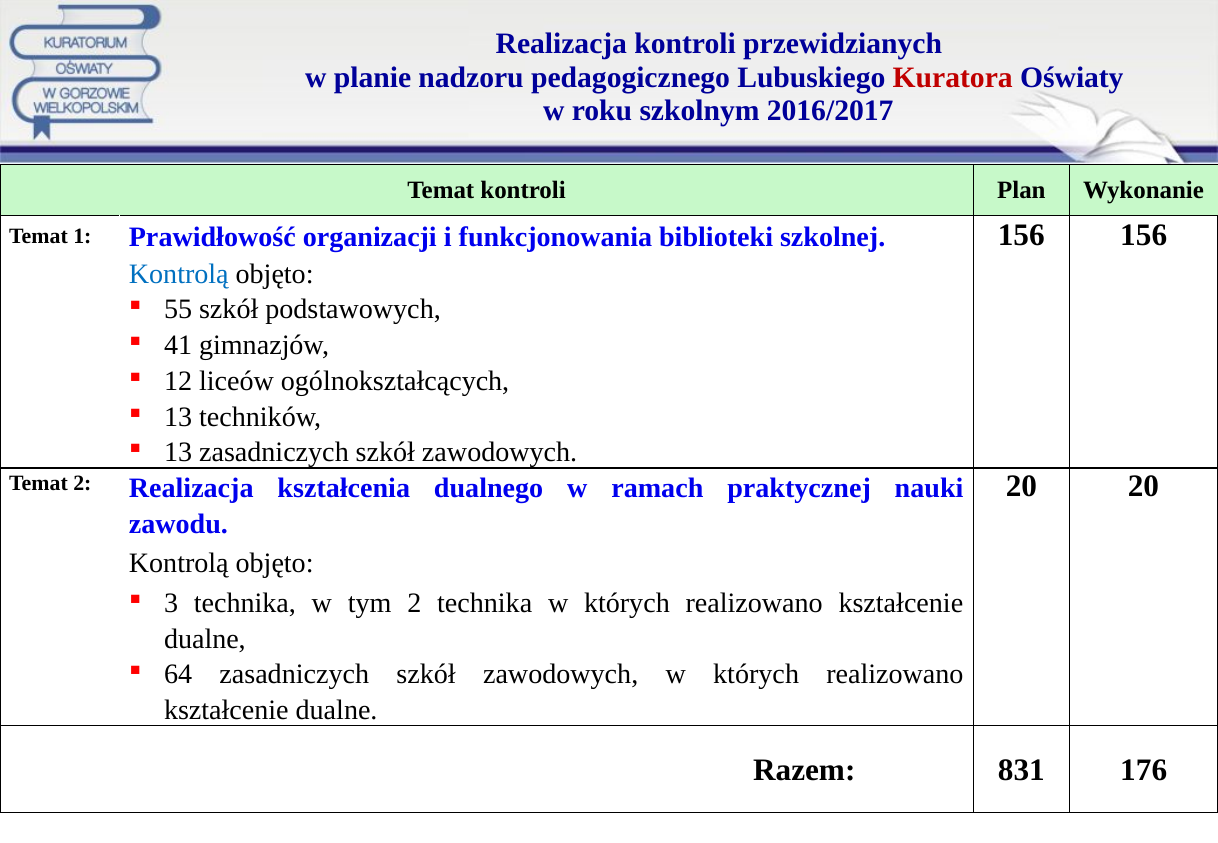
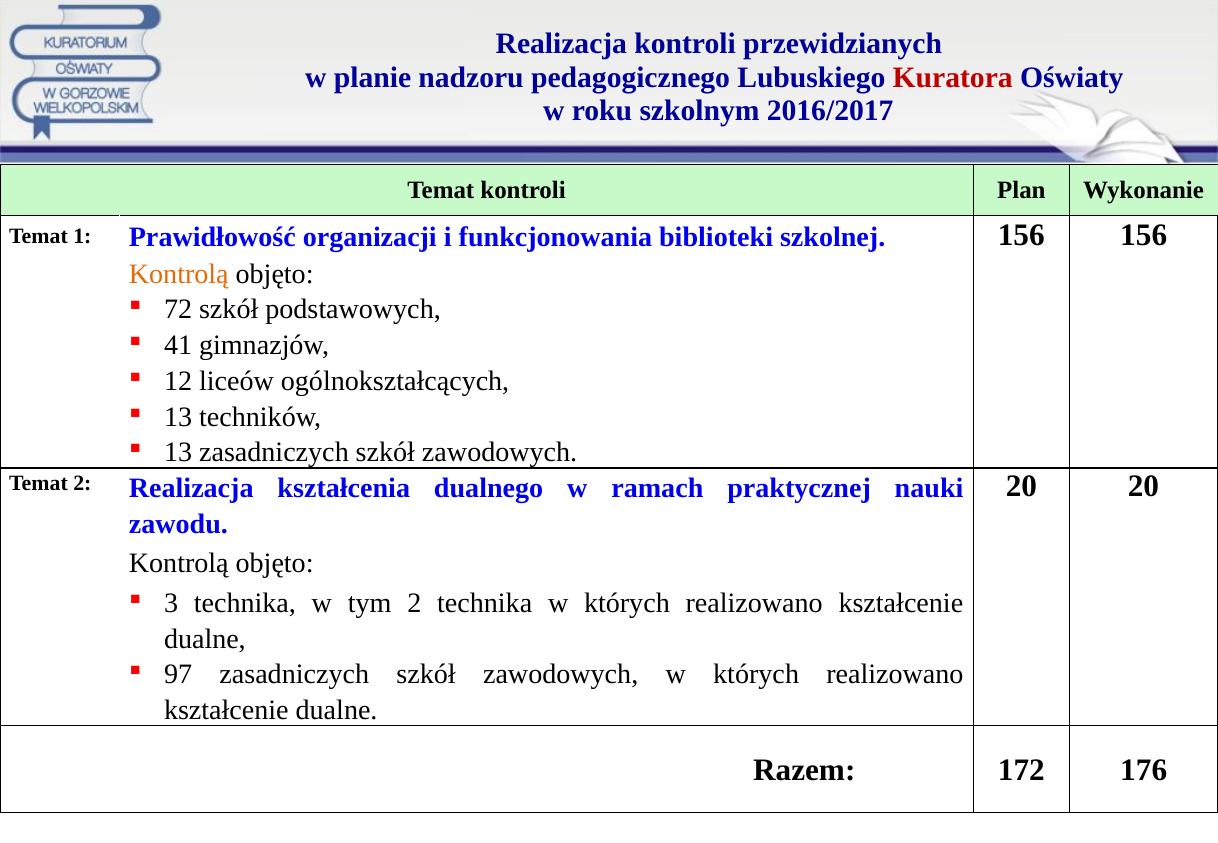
Kontrolą at (179, 274) colour: blue -> orange
55: 55 -> 72
64: 64 -> 97
831: 831 -> 172
